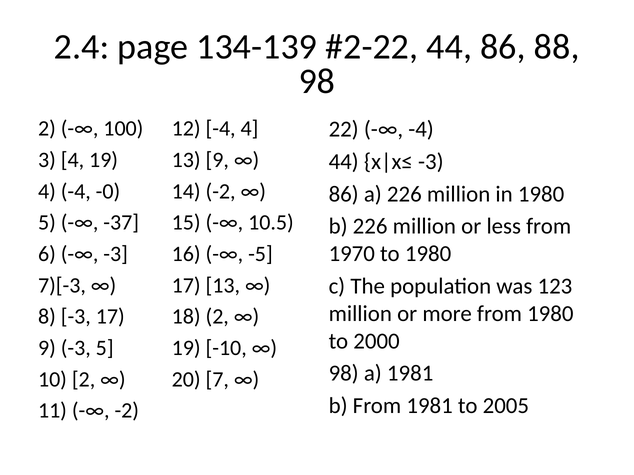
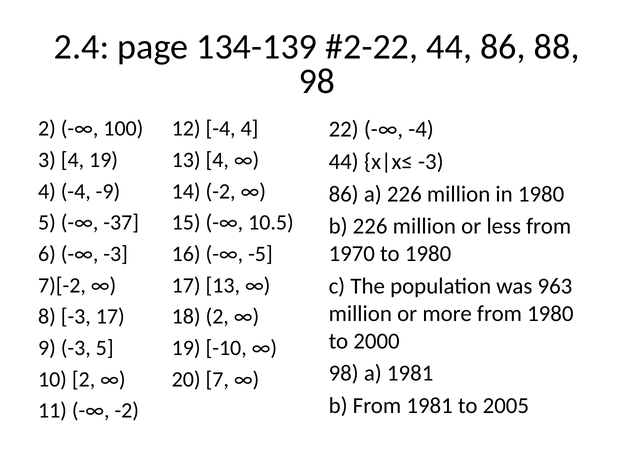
13 9: 9 -> 4
-0: -0 -> -9
7)[-3: 7)[-3 -> 7)[-2
123: 123 -> 963
